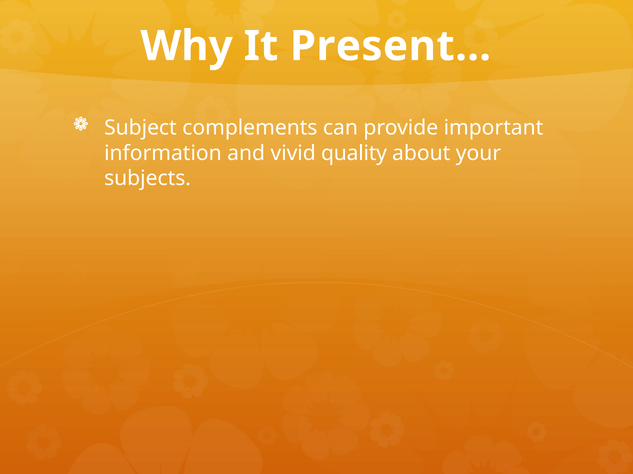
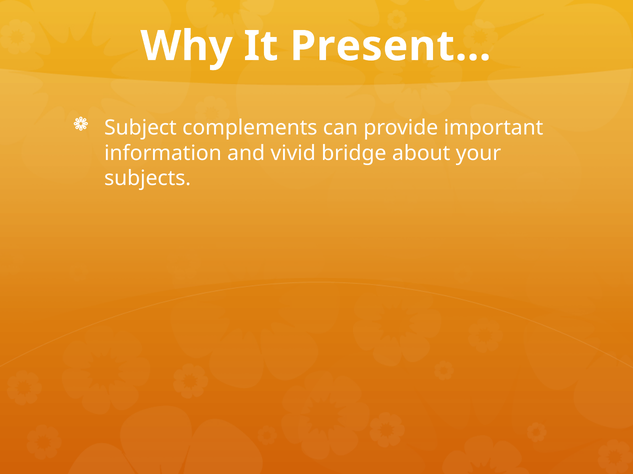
quality: quality -> bridge
